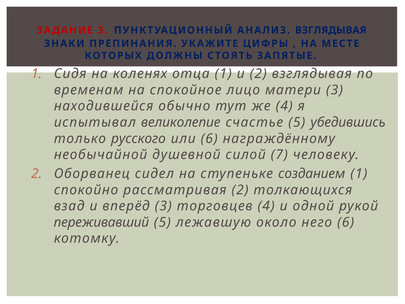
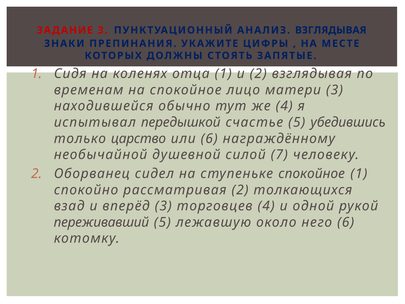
великолепие: великолепие -> передышкой
русского: русского -> царство
ступеньке созданием: созданием -> спокойное
